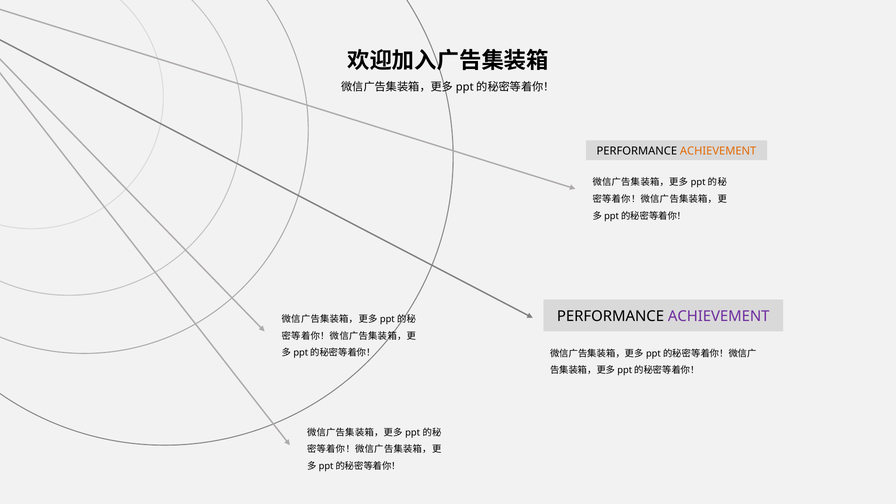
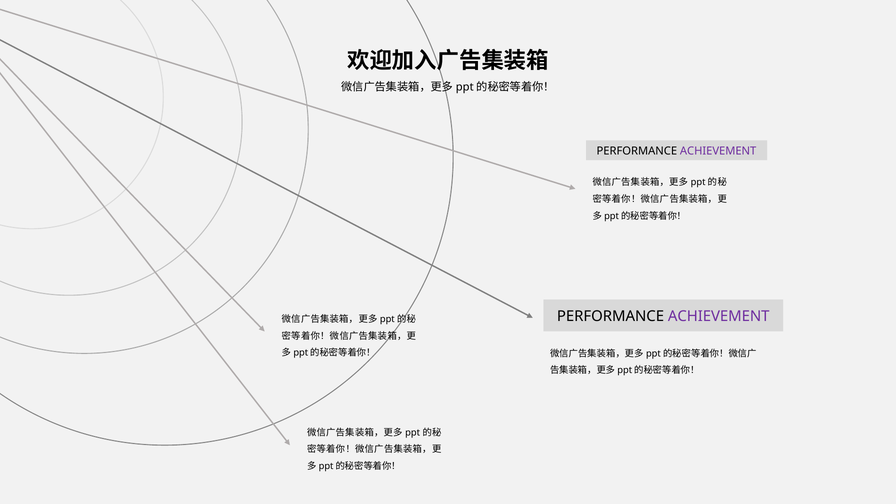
ACHIEVEMENT at (718, 151) colour: orange -> purple
